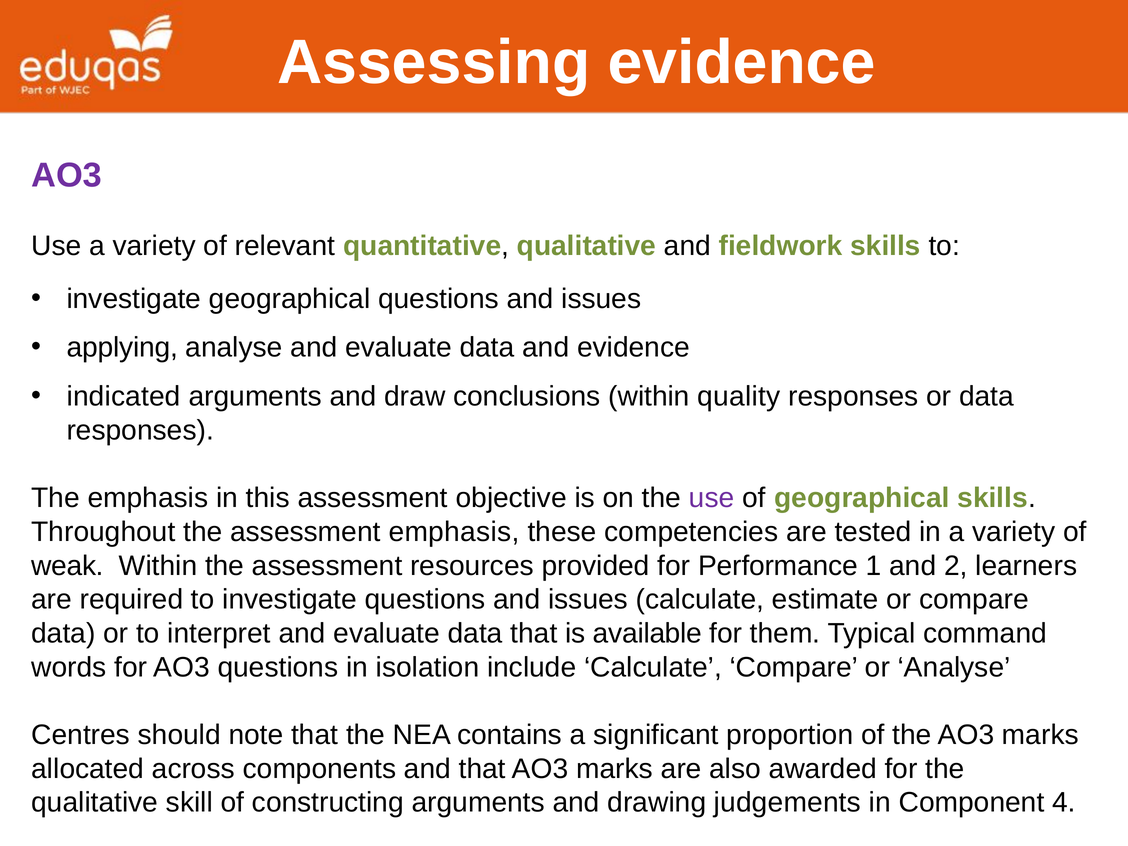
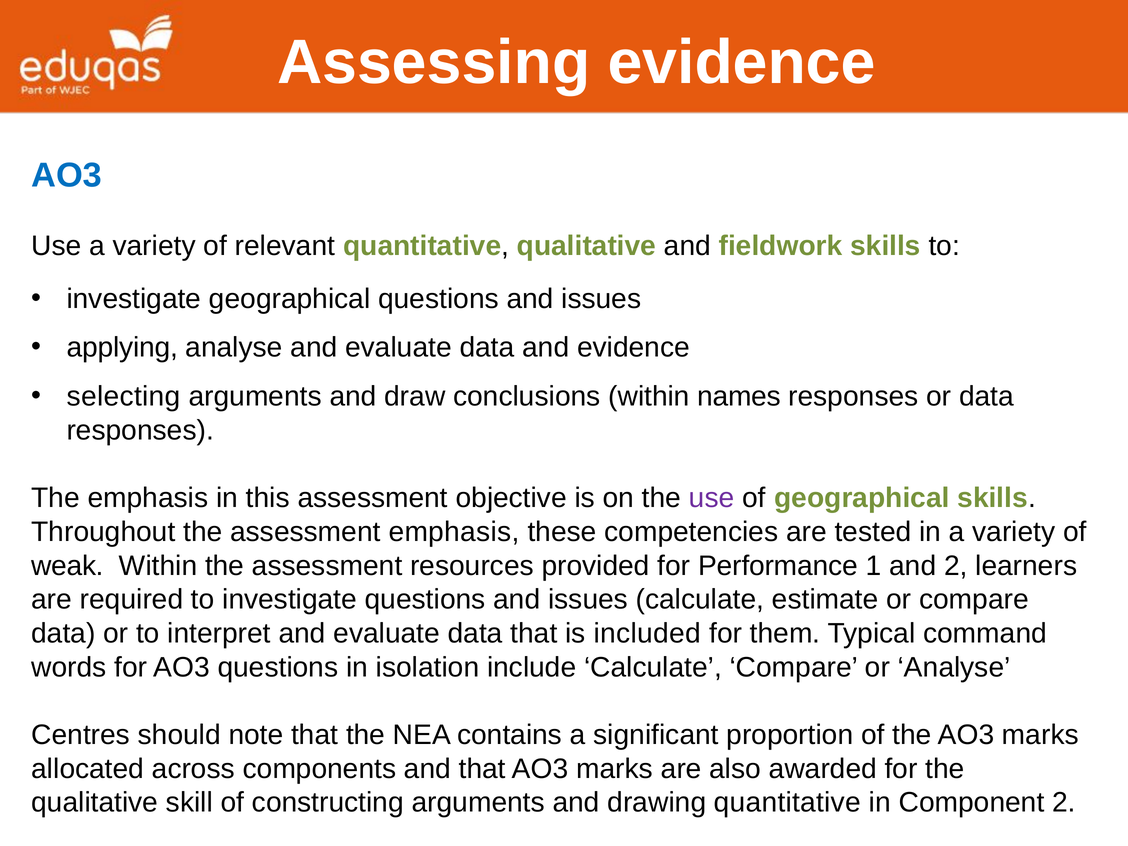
AO3 at (67, 175) colour: purple -> blue
indicated: indicated -> selecting
quality: quality -> names
available: available -> included
drawing judgements: judgements -> quantitative
Component 4: 4 -> 2
